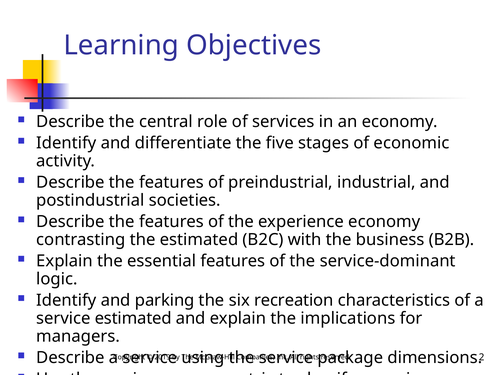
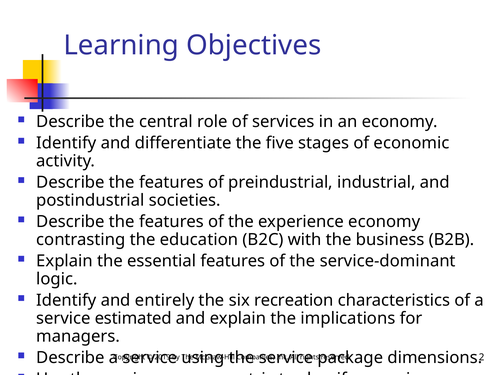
the estimated: estimated -> education
parking: parking -> entirely
